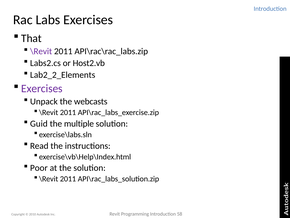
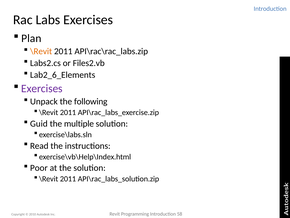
That: That -> Plan
\Revit at (41, 51) colour: purple -> orange
Host2.vb: Host2.vb -> Files2.vb
Lab2_2_Elements: Lab2_2_Elements -> Lab2_6_Elements
webcasts: webcasts -> following
